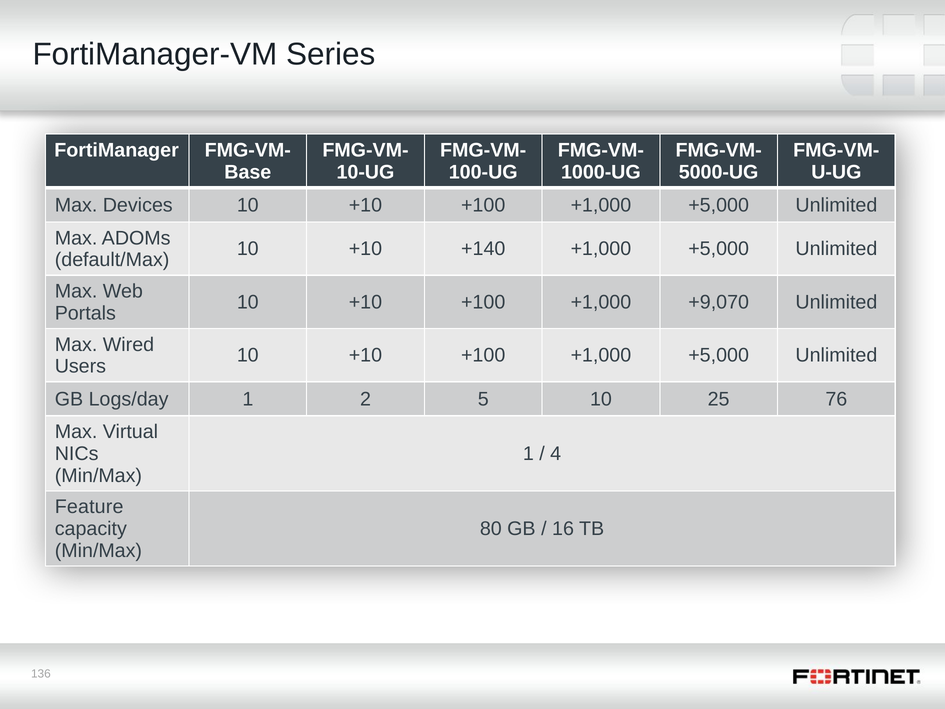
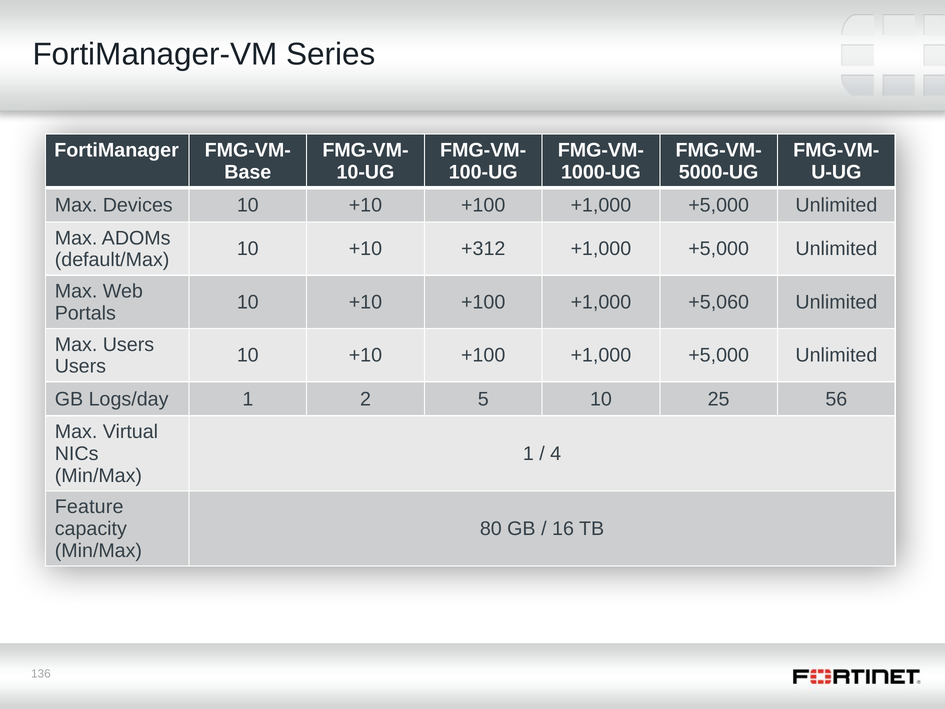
+140: +140 -> +312
+9,070: +9,070 -> +5,060
Max Wired: Wired -> Users
76: 76 -> 56
